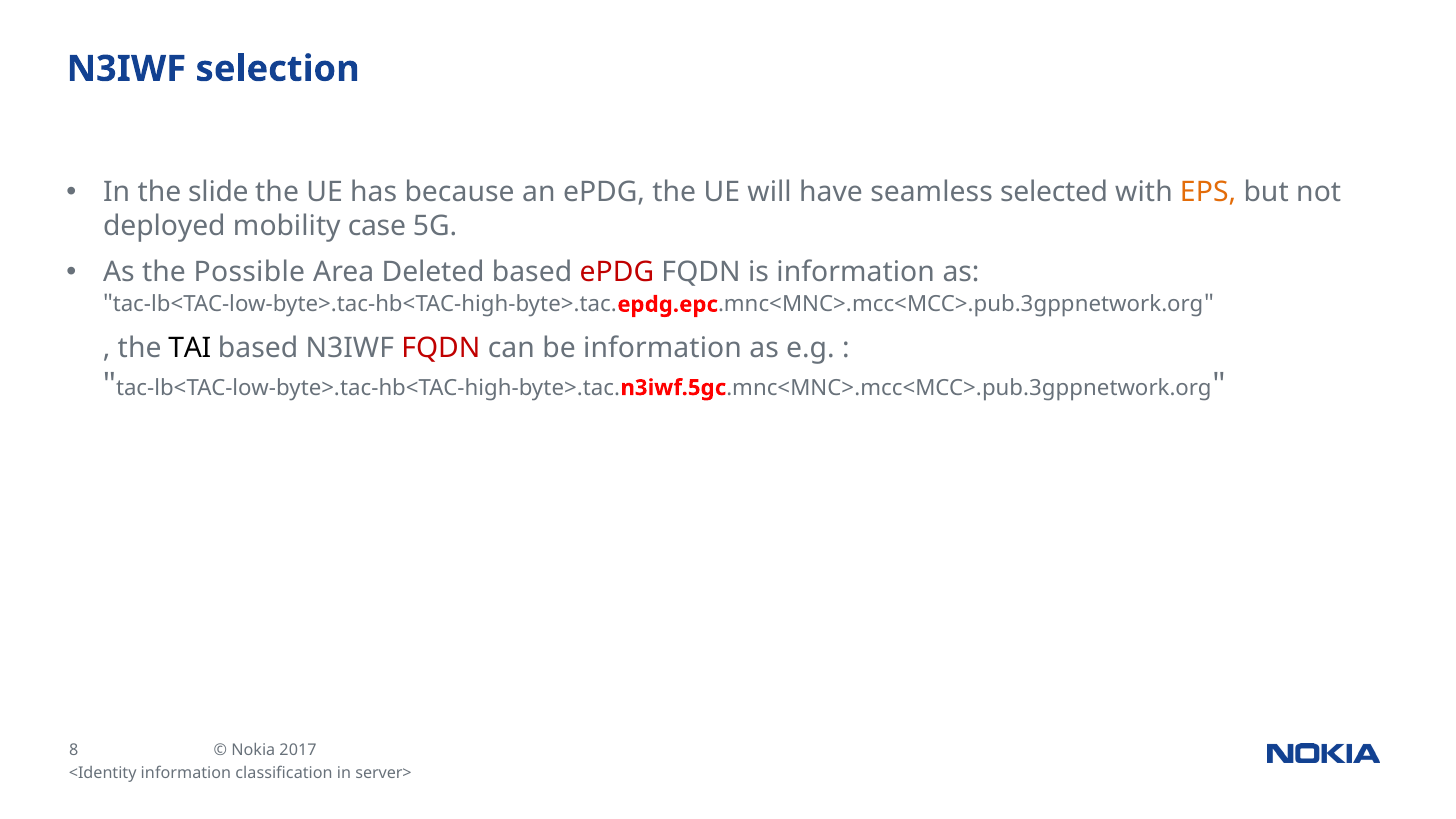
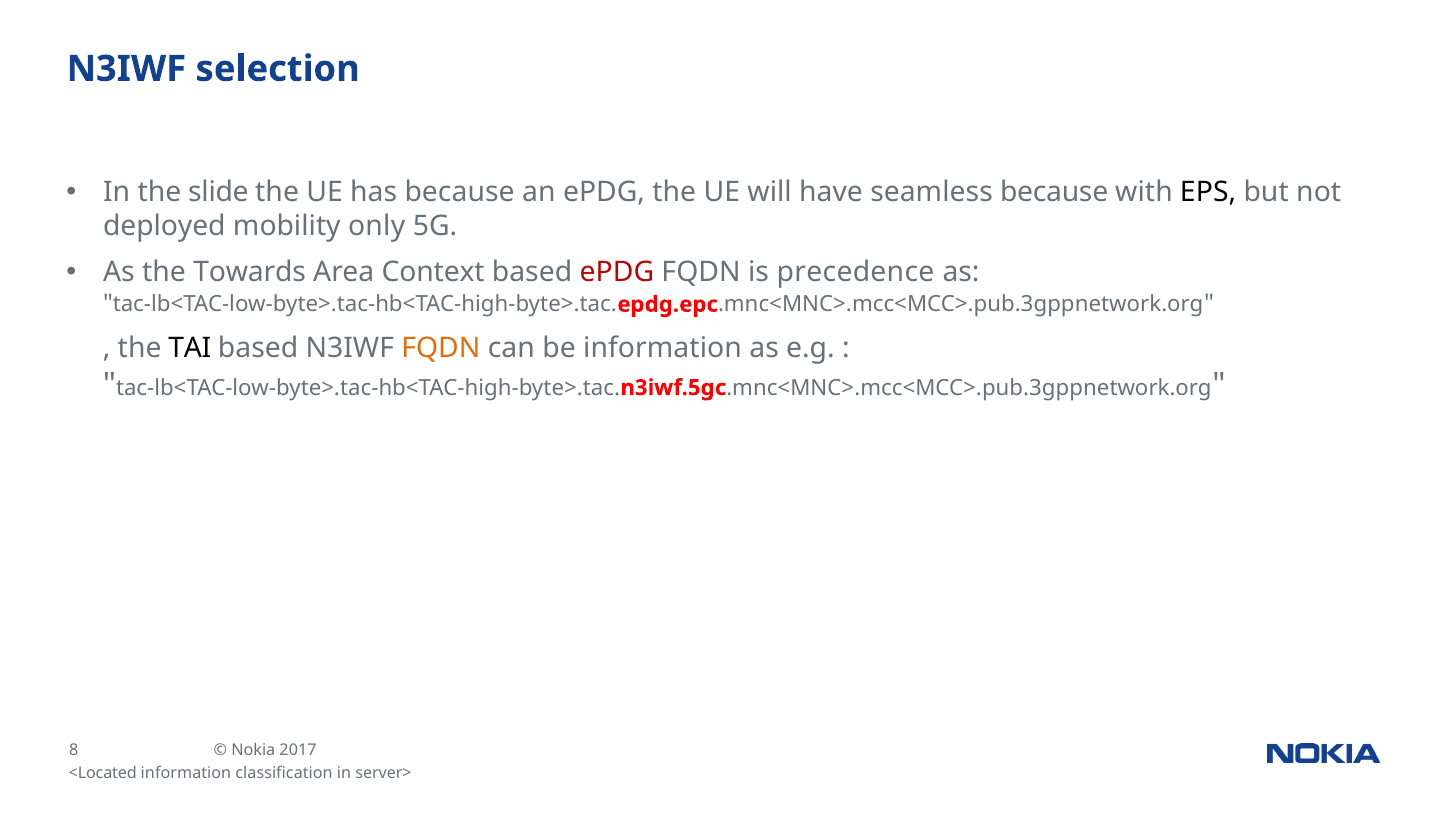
seamless selected: selected -> because
EPS colour: orange -> black
case: case -> only
Possible: Possible -> Towards
Deleted: Deleted -> Context
is information: information -> precedence
FQDN at (441, 348) colour: red -> orange
<Identity: <Identity -> <Located
